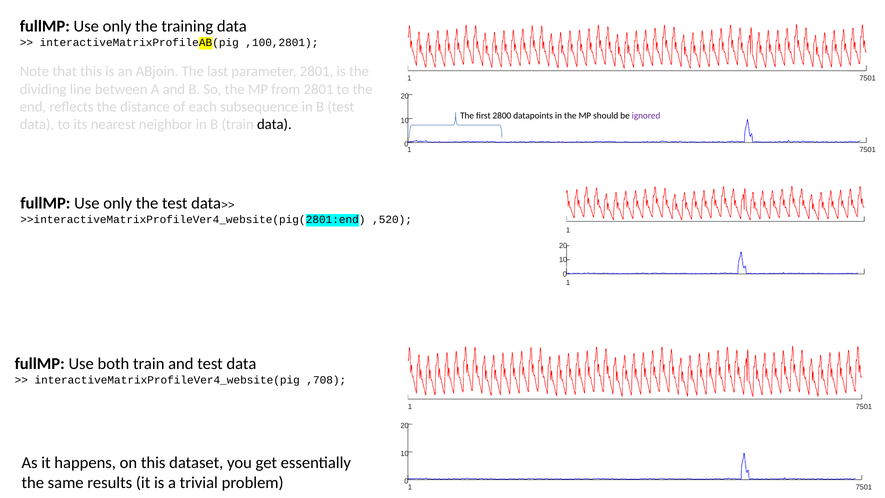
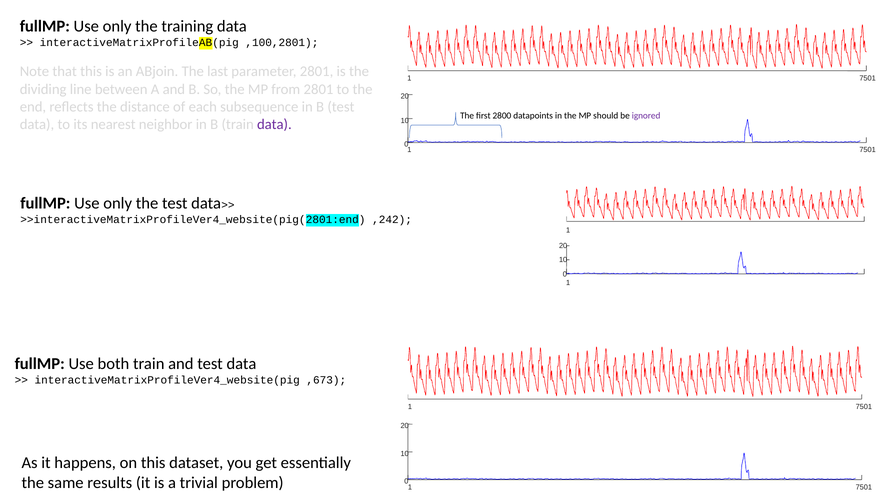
data at (274, 125) colour: black -> purple
,520: ,520 -> ,242
,708: ,708 -> ,673
